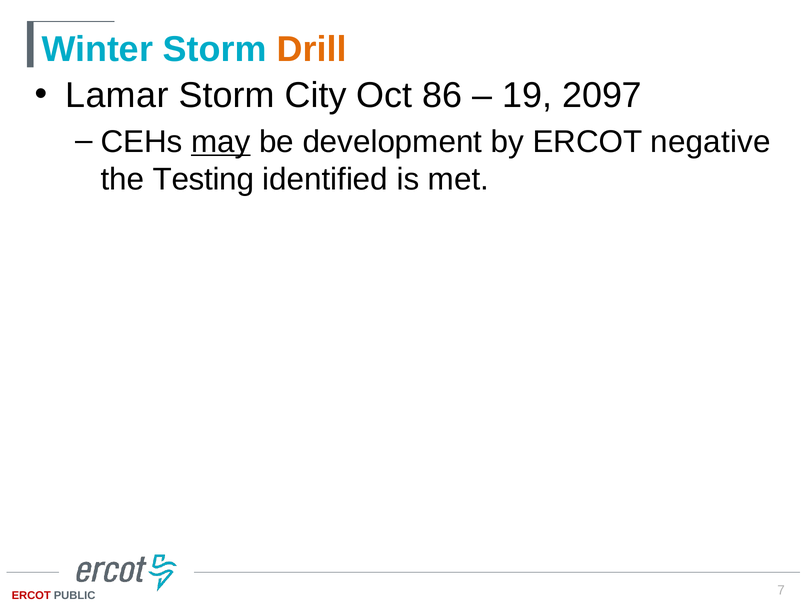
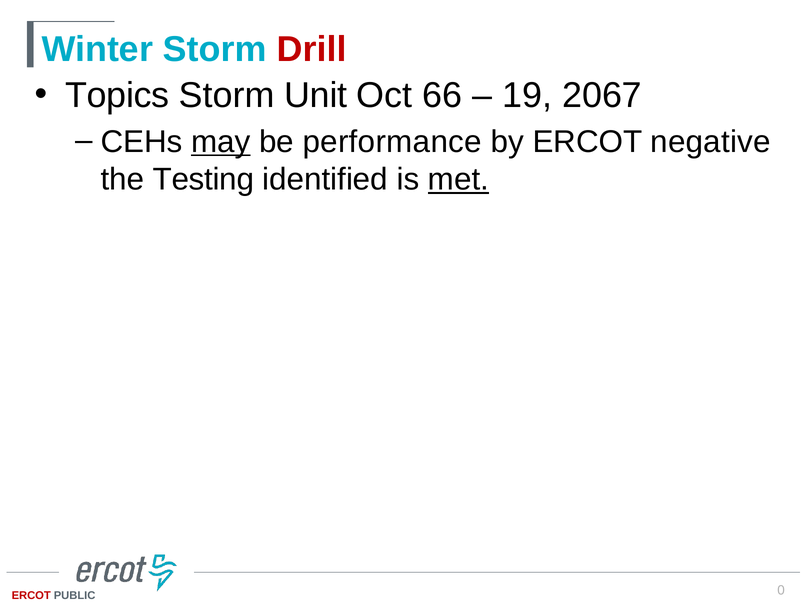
Drill colour: orange -> red
Lamar: Lamar -> Topics
City: City -> Unit
86: 86 -> 66
2097: 2097 -> 2067
development: development -> performance
met underline: none -> present
7: 7 -> 0
